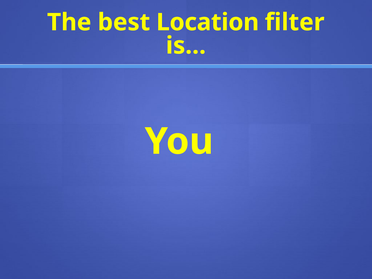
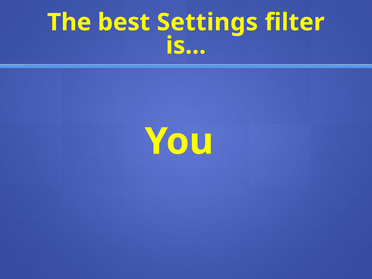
Location: Location -> Settings
